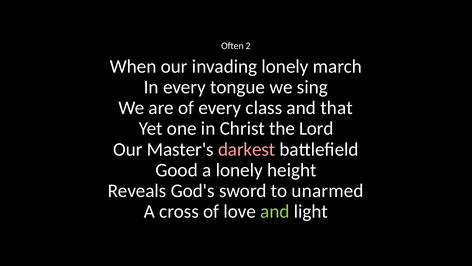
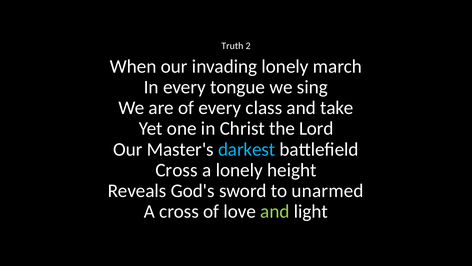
Often: Often -> Truth
that: that -> take
darkest colour: pink -> light blue
Good at (177, 170): Good -> Cross
